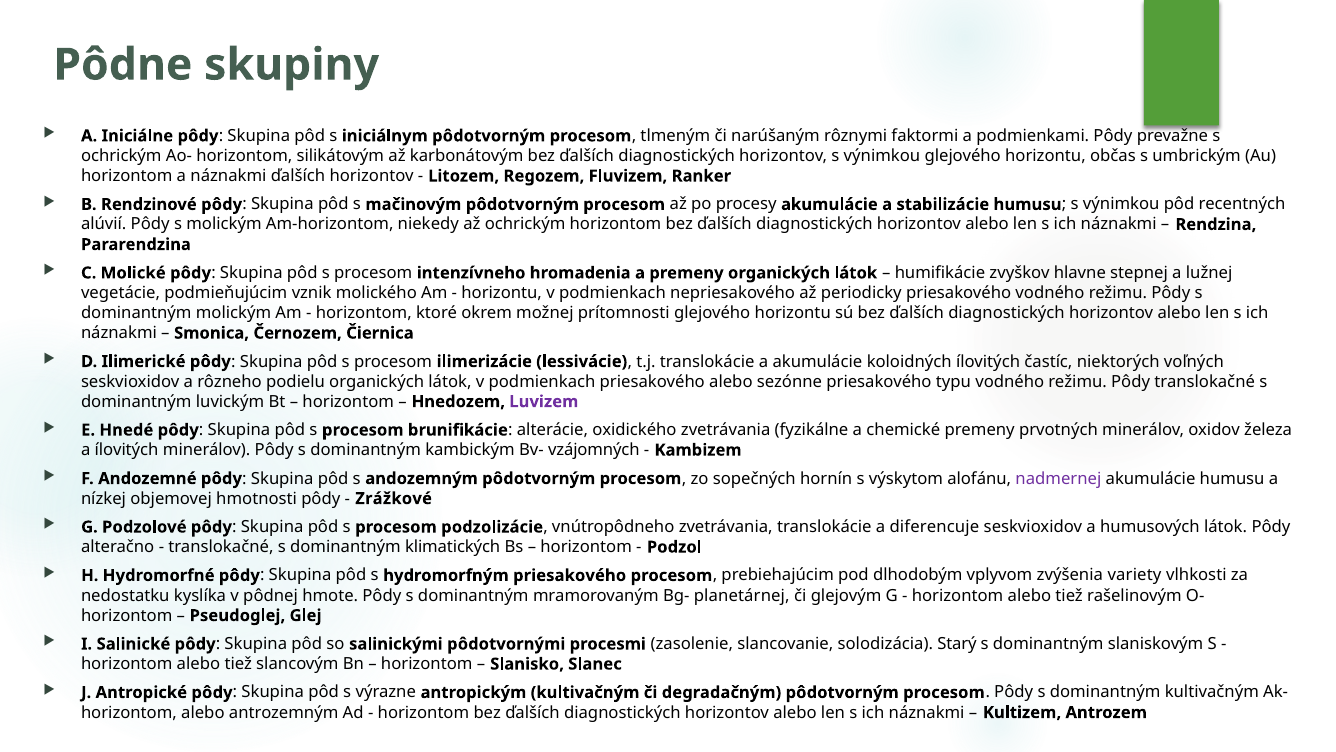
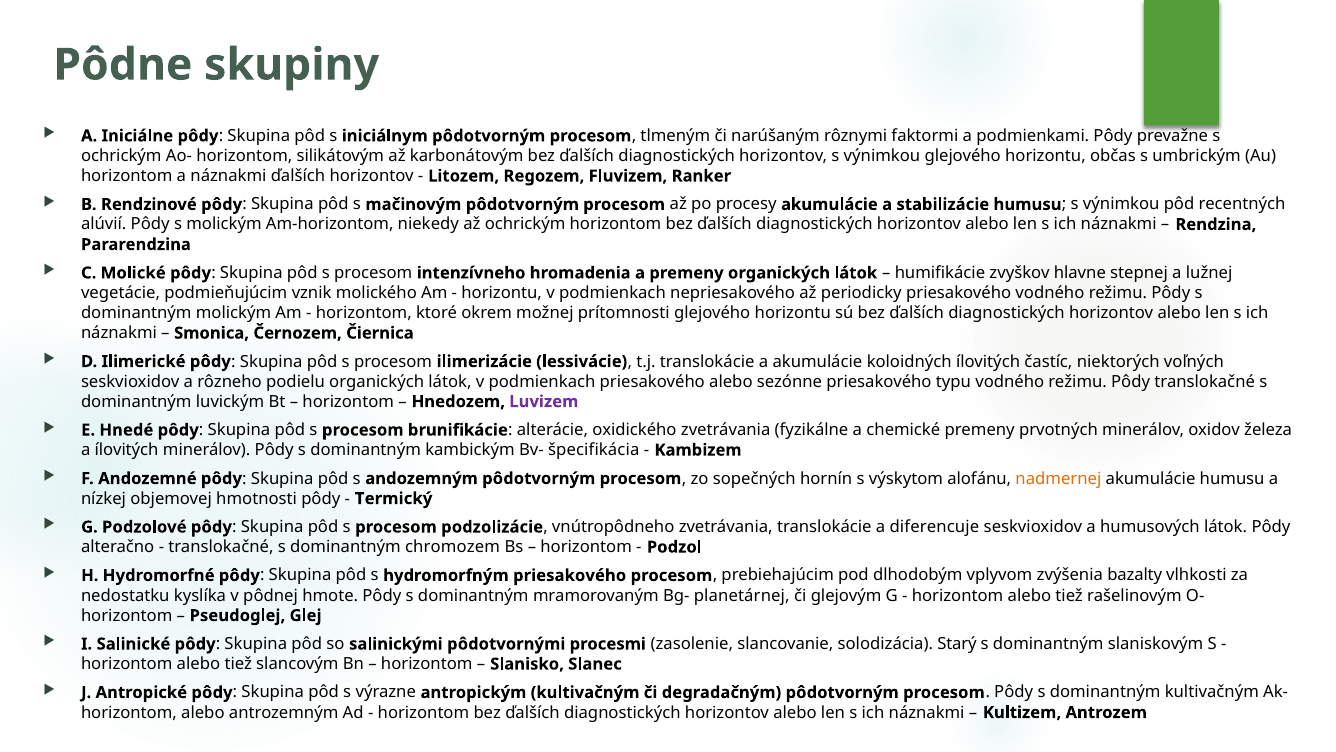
vzájomných: vzájomných -> špecifikácia
nadmernej colour: purple -> orange
Zrážkové: Zrážkové -> Termický
klimatických: klimatických -> chromozem
variety: variety -> bazalty
